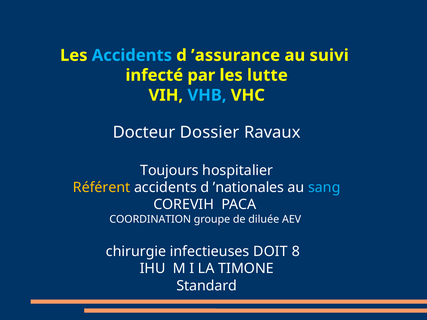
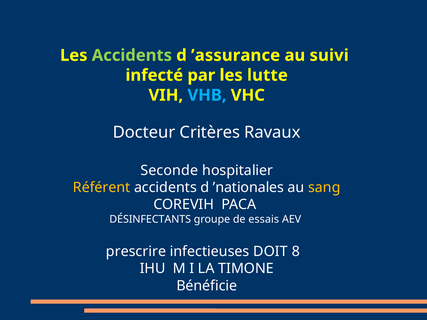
Accidents at (132, 55) colour: light blue -> light green
Dossier: Dossier -> Critères
Toujours: Toujours -> Seconde
sang colour: light blue -> yellow
COORDINATION: COORDINATION -> DÉSINFECTANTS
diluée: diluée -> essais
chirurgie: chirurgie -> prescrire
Standard: Standard -> Bénéficie
